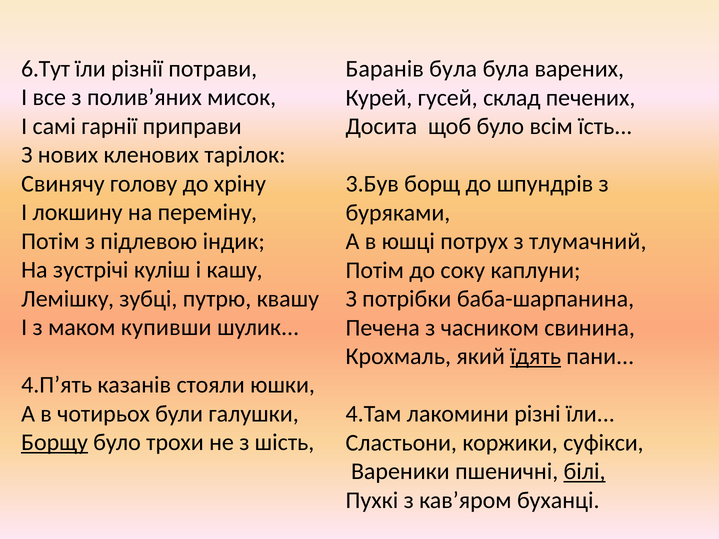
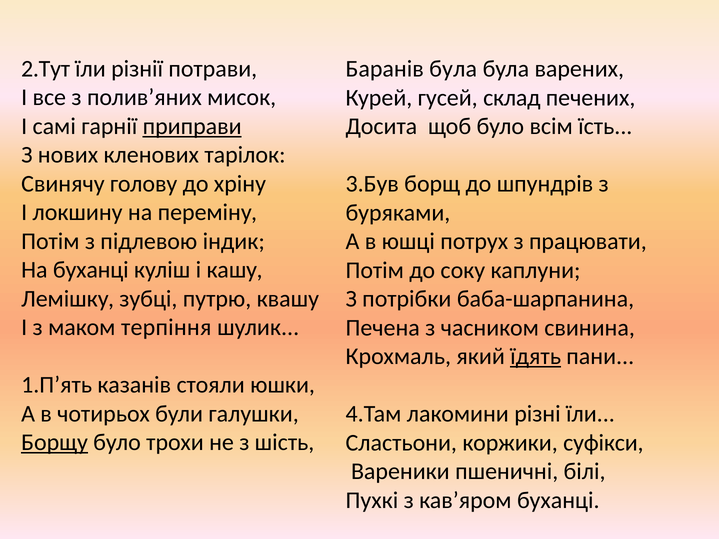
6.Тут: 6.Тут -> 2.Тут
приправи underline: none -> present
тлумачний: тлумачний -> працювати
На зустрічі: зустрічі -> буханці
купивши: купивши -> терпіння
4.П’ять: 4.П’ять -> 1.П’ять
білі underline: present -> none
